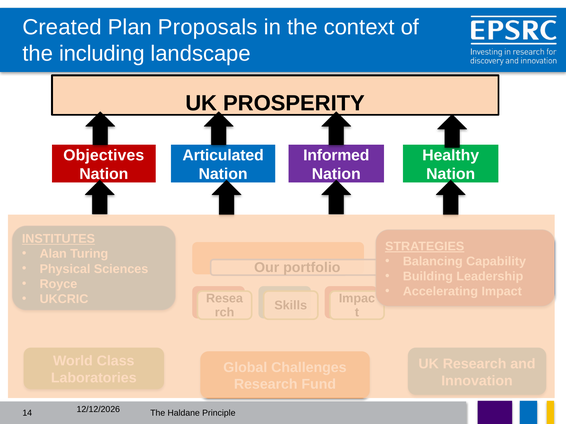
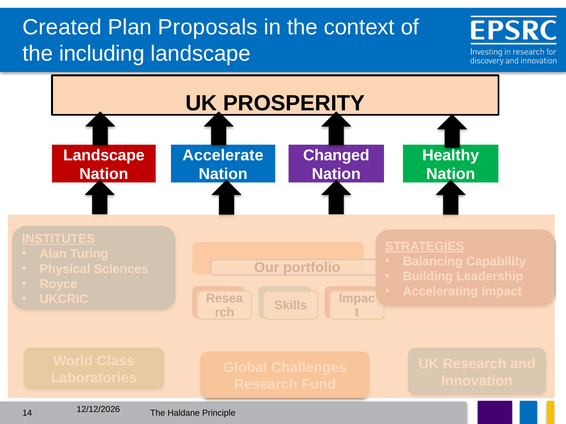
Objectives at (104, 155): Objectives -> Landscape
Articulated: Articulated -> Accelerate
Informed: Informed -> Changed
